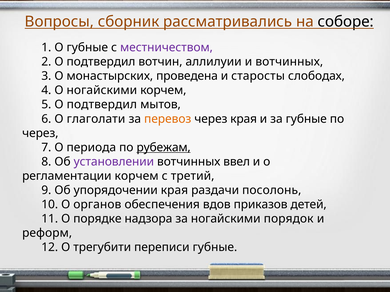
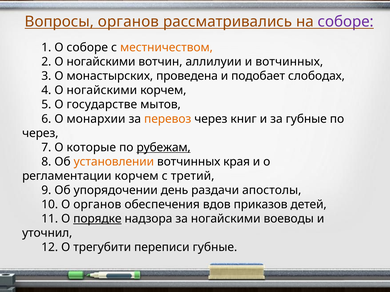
Вопросы сборник: сборник -> органов
соборе at (346, 22) colour: black -> purple
О губные: губные -> соборе
местничеством colour: purple -> orange
2 О подтвердил: подтвердил -> ногайскими
старосты: старосты -> подобает
5 О подтвердил: подтвердил -> государстве
глаголати: глаголати -> монархии
через края: края -> книг
периода: периода -> которые
установлении colour: purple -> orange
ввел: ввел -> края
упорядочении края: края -> день
посолонь: посолонь -> апостолы
порядке underline: none -> present
порядок: порядок -> воеводы
реформ: реформ -> уточнил
